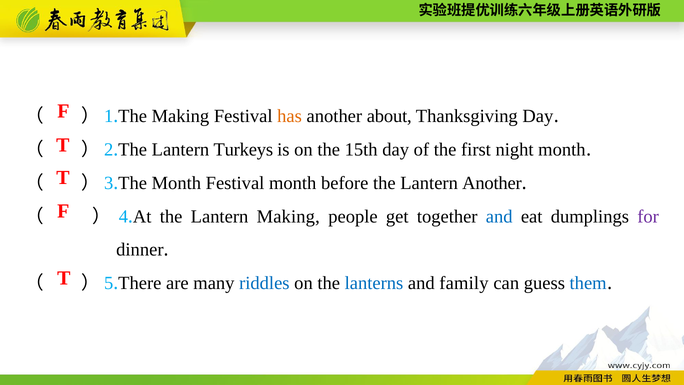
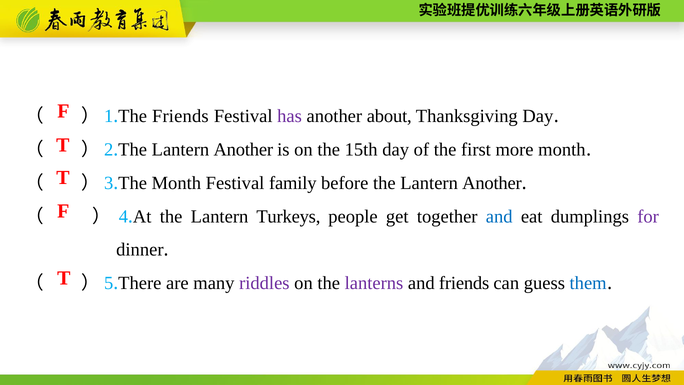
The Making: Making -> Friends
has colour: orange -> purple
Turkeys at (243, 150): Turkeys -> Another
night: night -> more
Festival month: month -> family
Lantern Making: Making -> Turkeys
riddles colour: blue -> purple
lanterns colour: blue -> purple
and family: family -> friends
